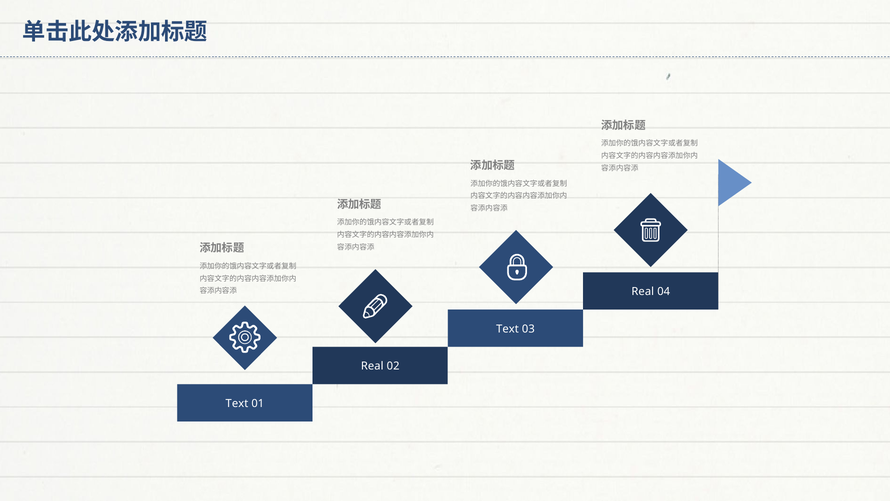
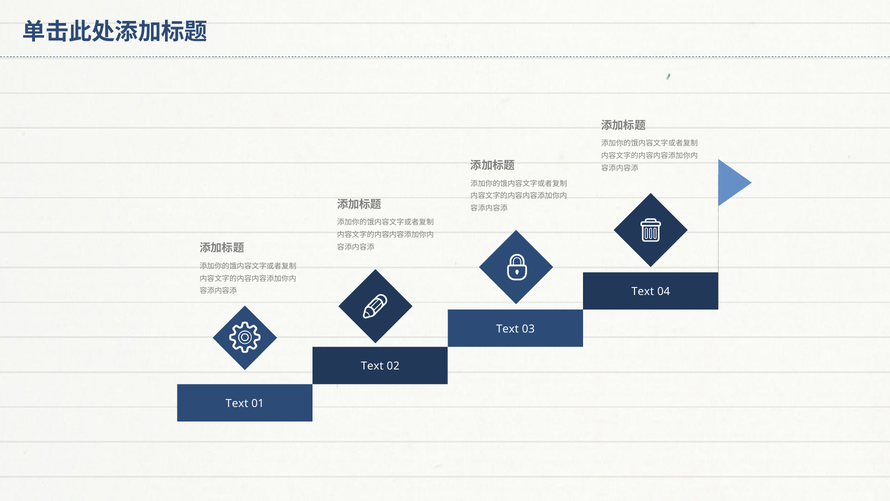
Real at (643, 291): Real -> Text
Real at (372, 366): Real -> Text
